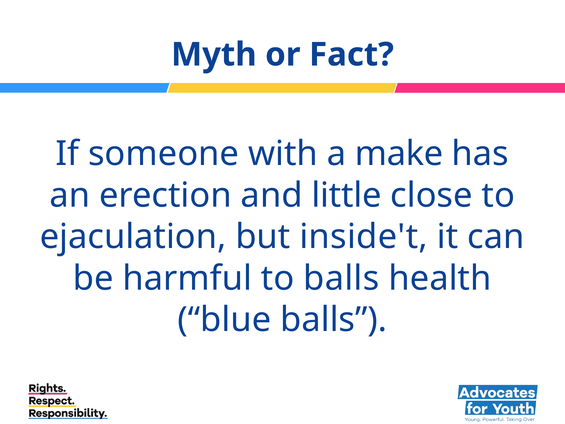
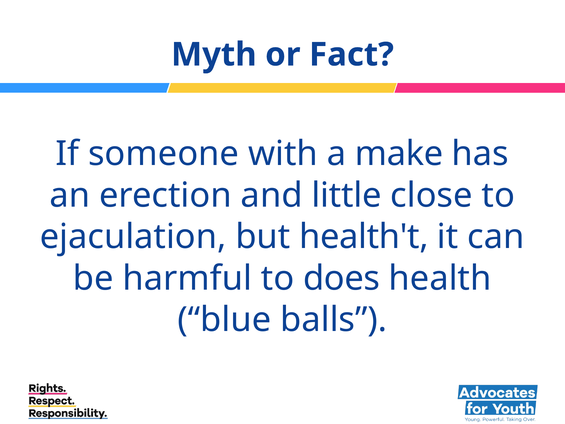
inside't: inside't -> health't
to balls: balls -> does
